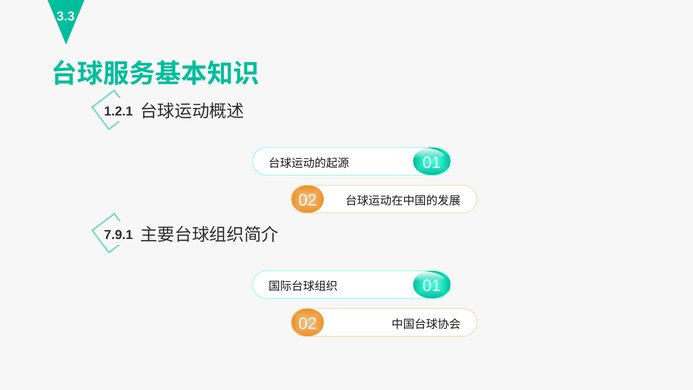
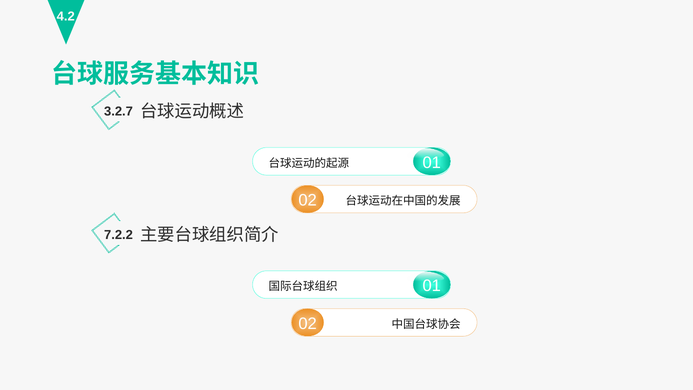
3.3: 3.3 -> 4.2
1.2.1: 1.2.1 -> 3.2.7
7.9.1: 7.9.1 -> 7.2.2
